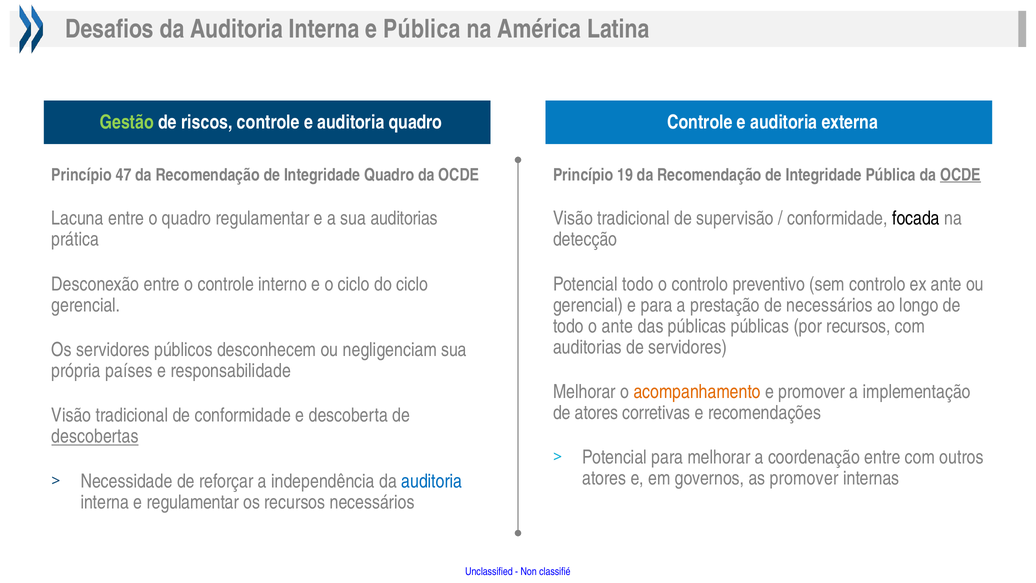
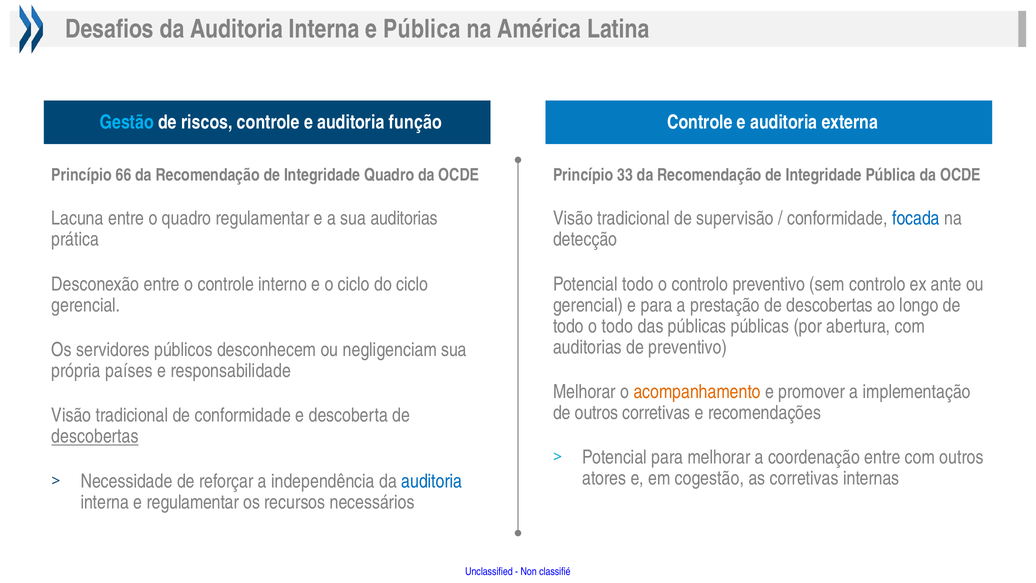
Gestão colour: light green -> light blue
auditoria quadro: quadro -> função
47: 47 -> 66
19: 19 -> 33
OCDE at (960, 175) underline: present -> none
focada colour: black -> blue
prestação de necessários: necessários -> descobertas
o ante: ante -> todo
por recursos: recursos -> abertura
de servidores: servidores -> preventivo
de atores: atores -> outros
governos: governos -> cogestão
as promover: promover -> corretivas
